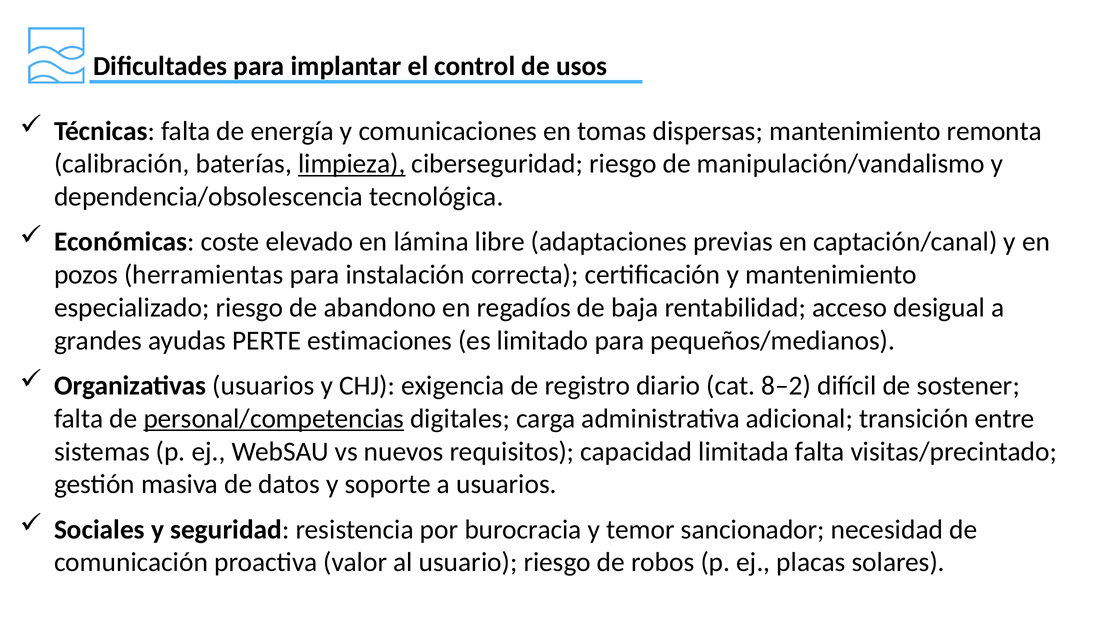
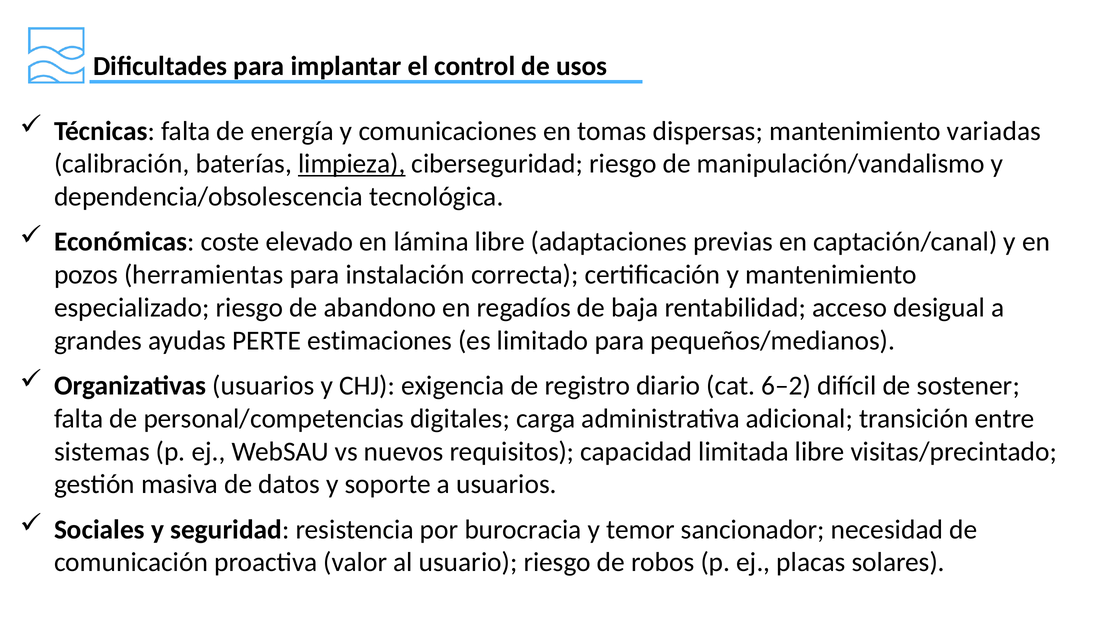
remonta: remonta -> variadas
8–2: 8–2 -> 6–2
personal/competencias underline: present -> none
limitada falta: falta -> libre
